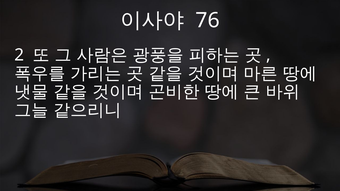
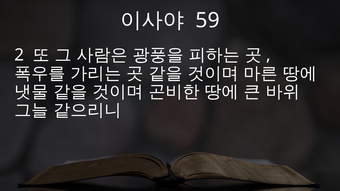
76: 76 -> 59
